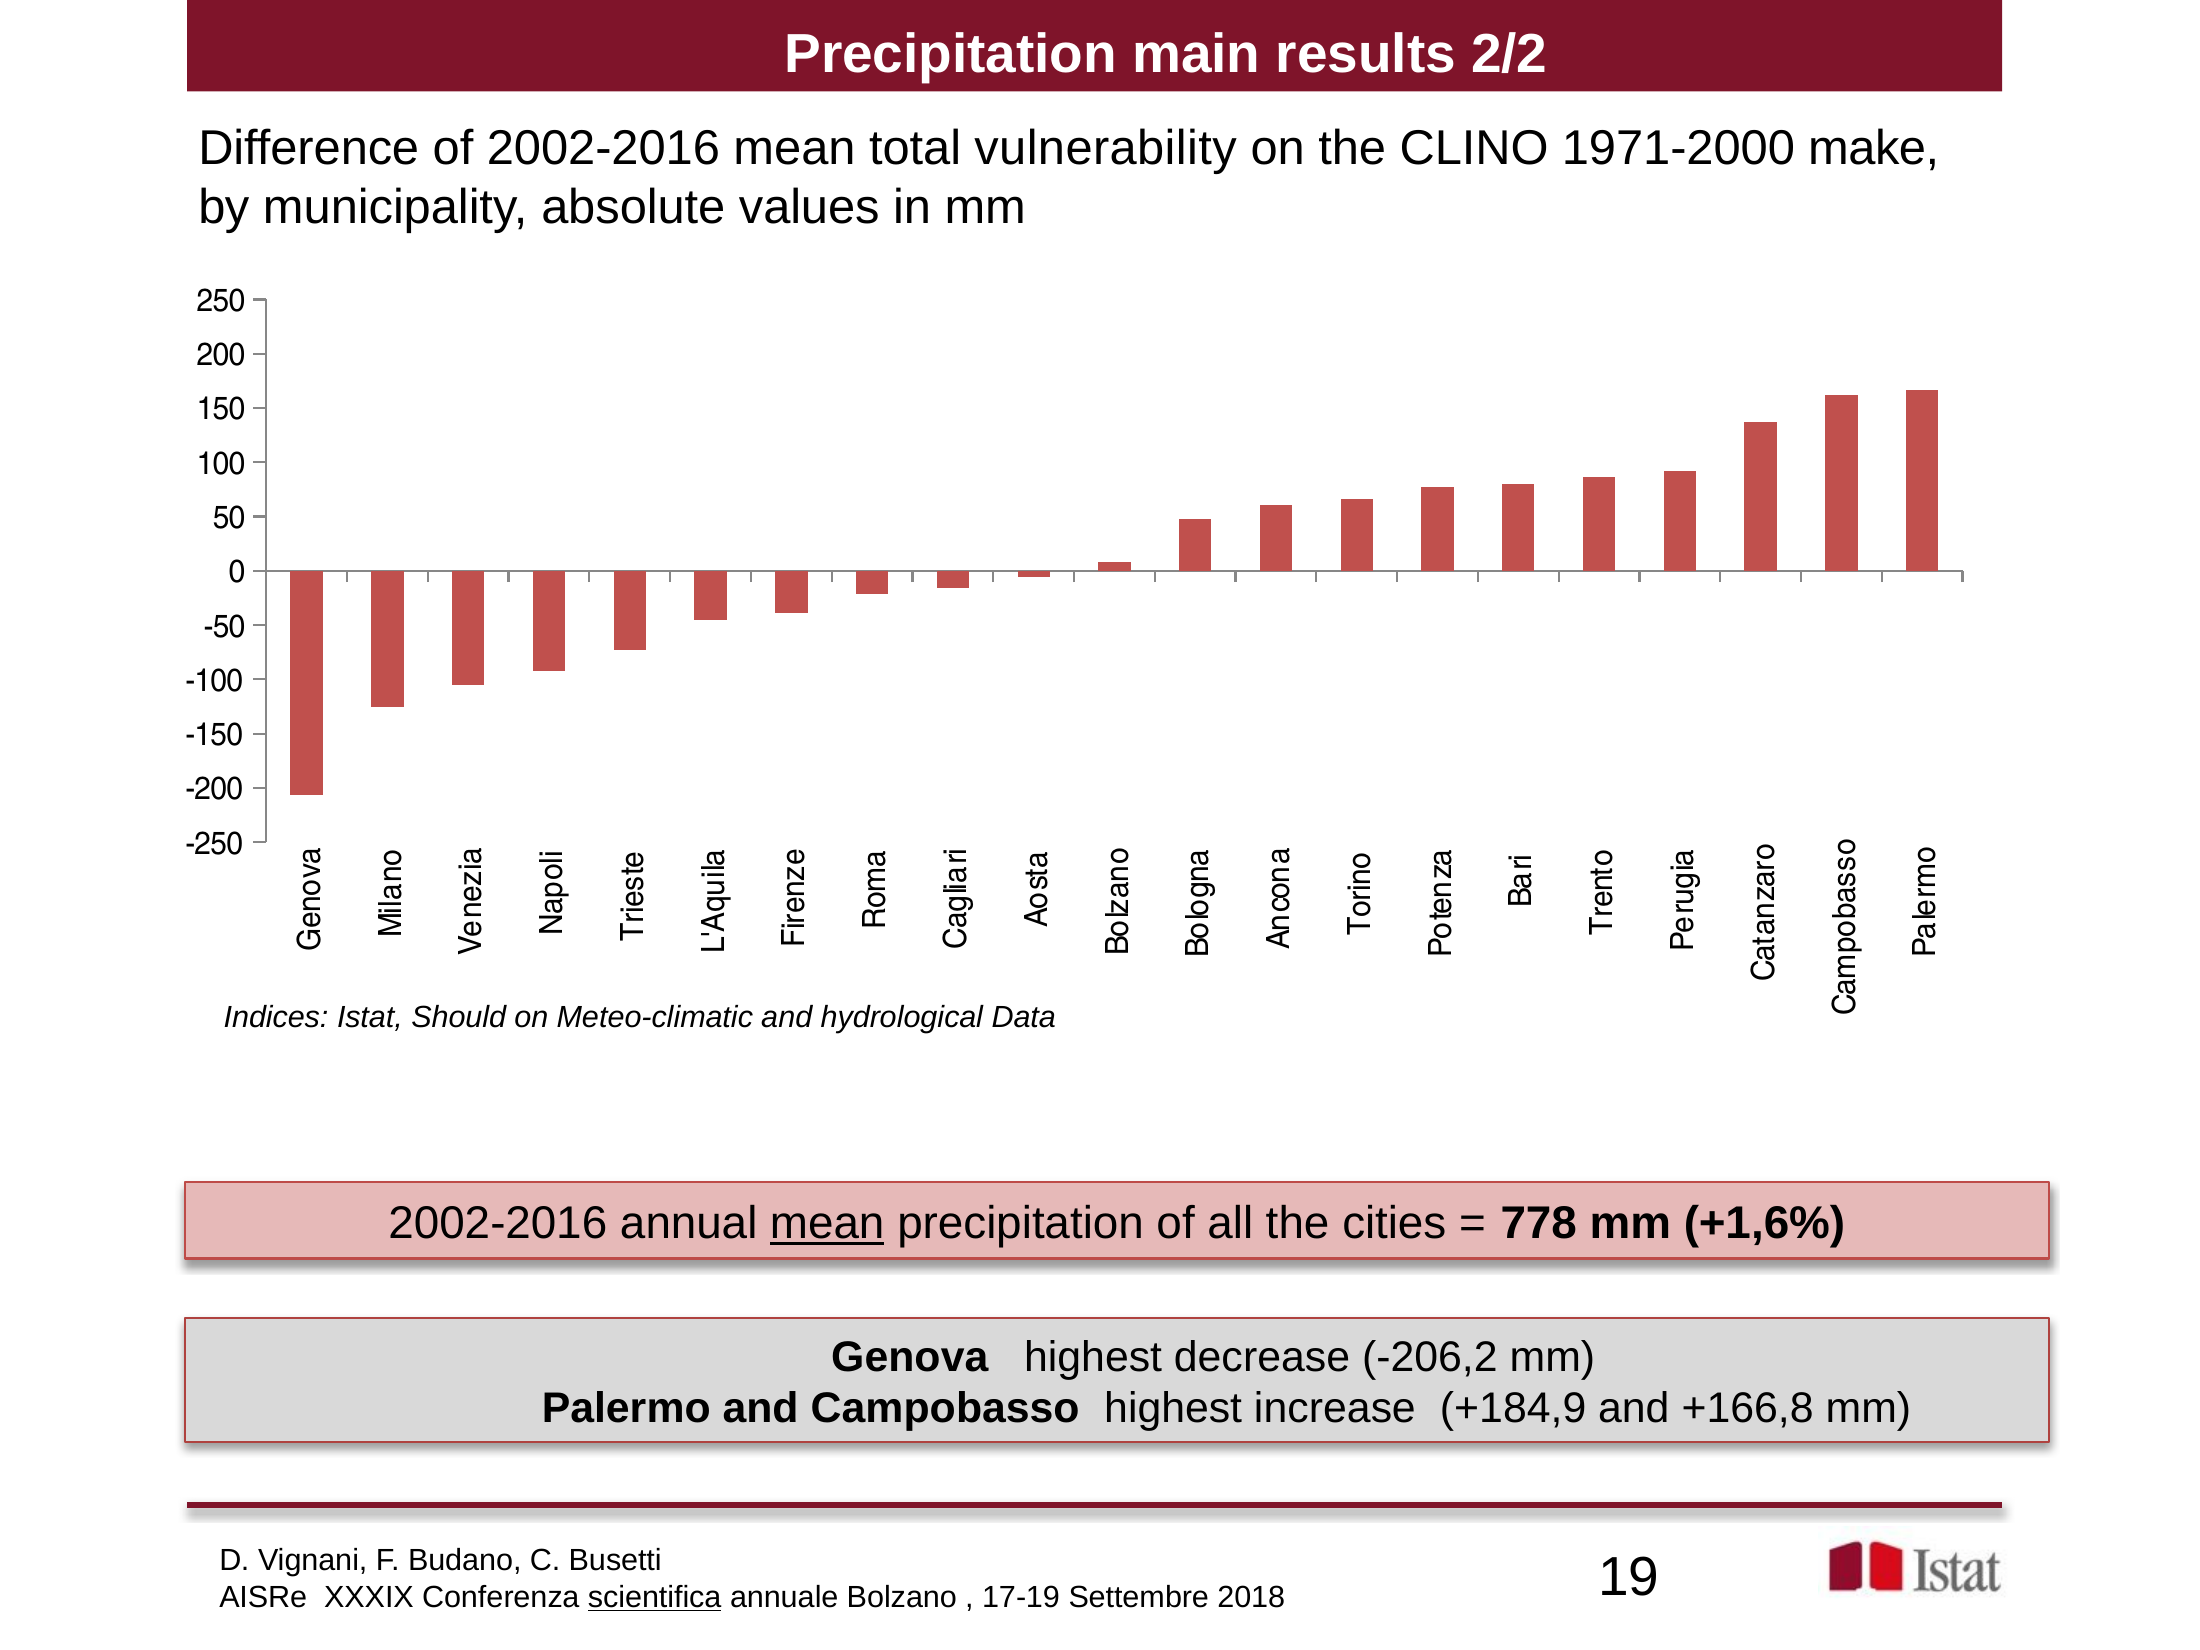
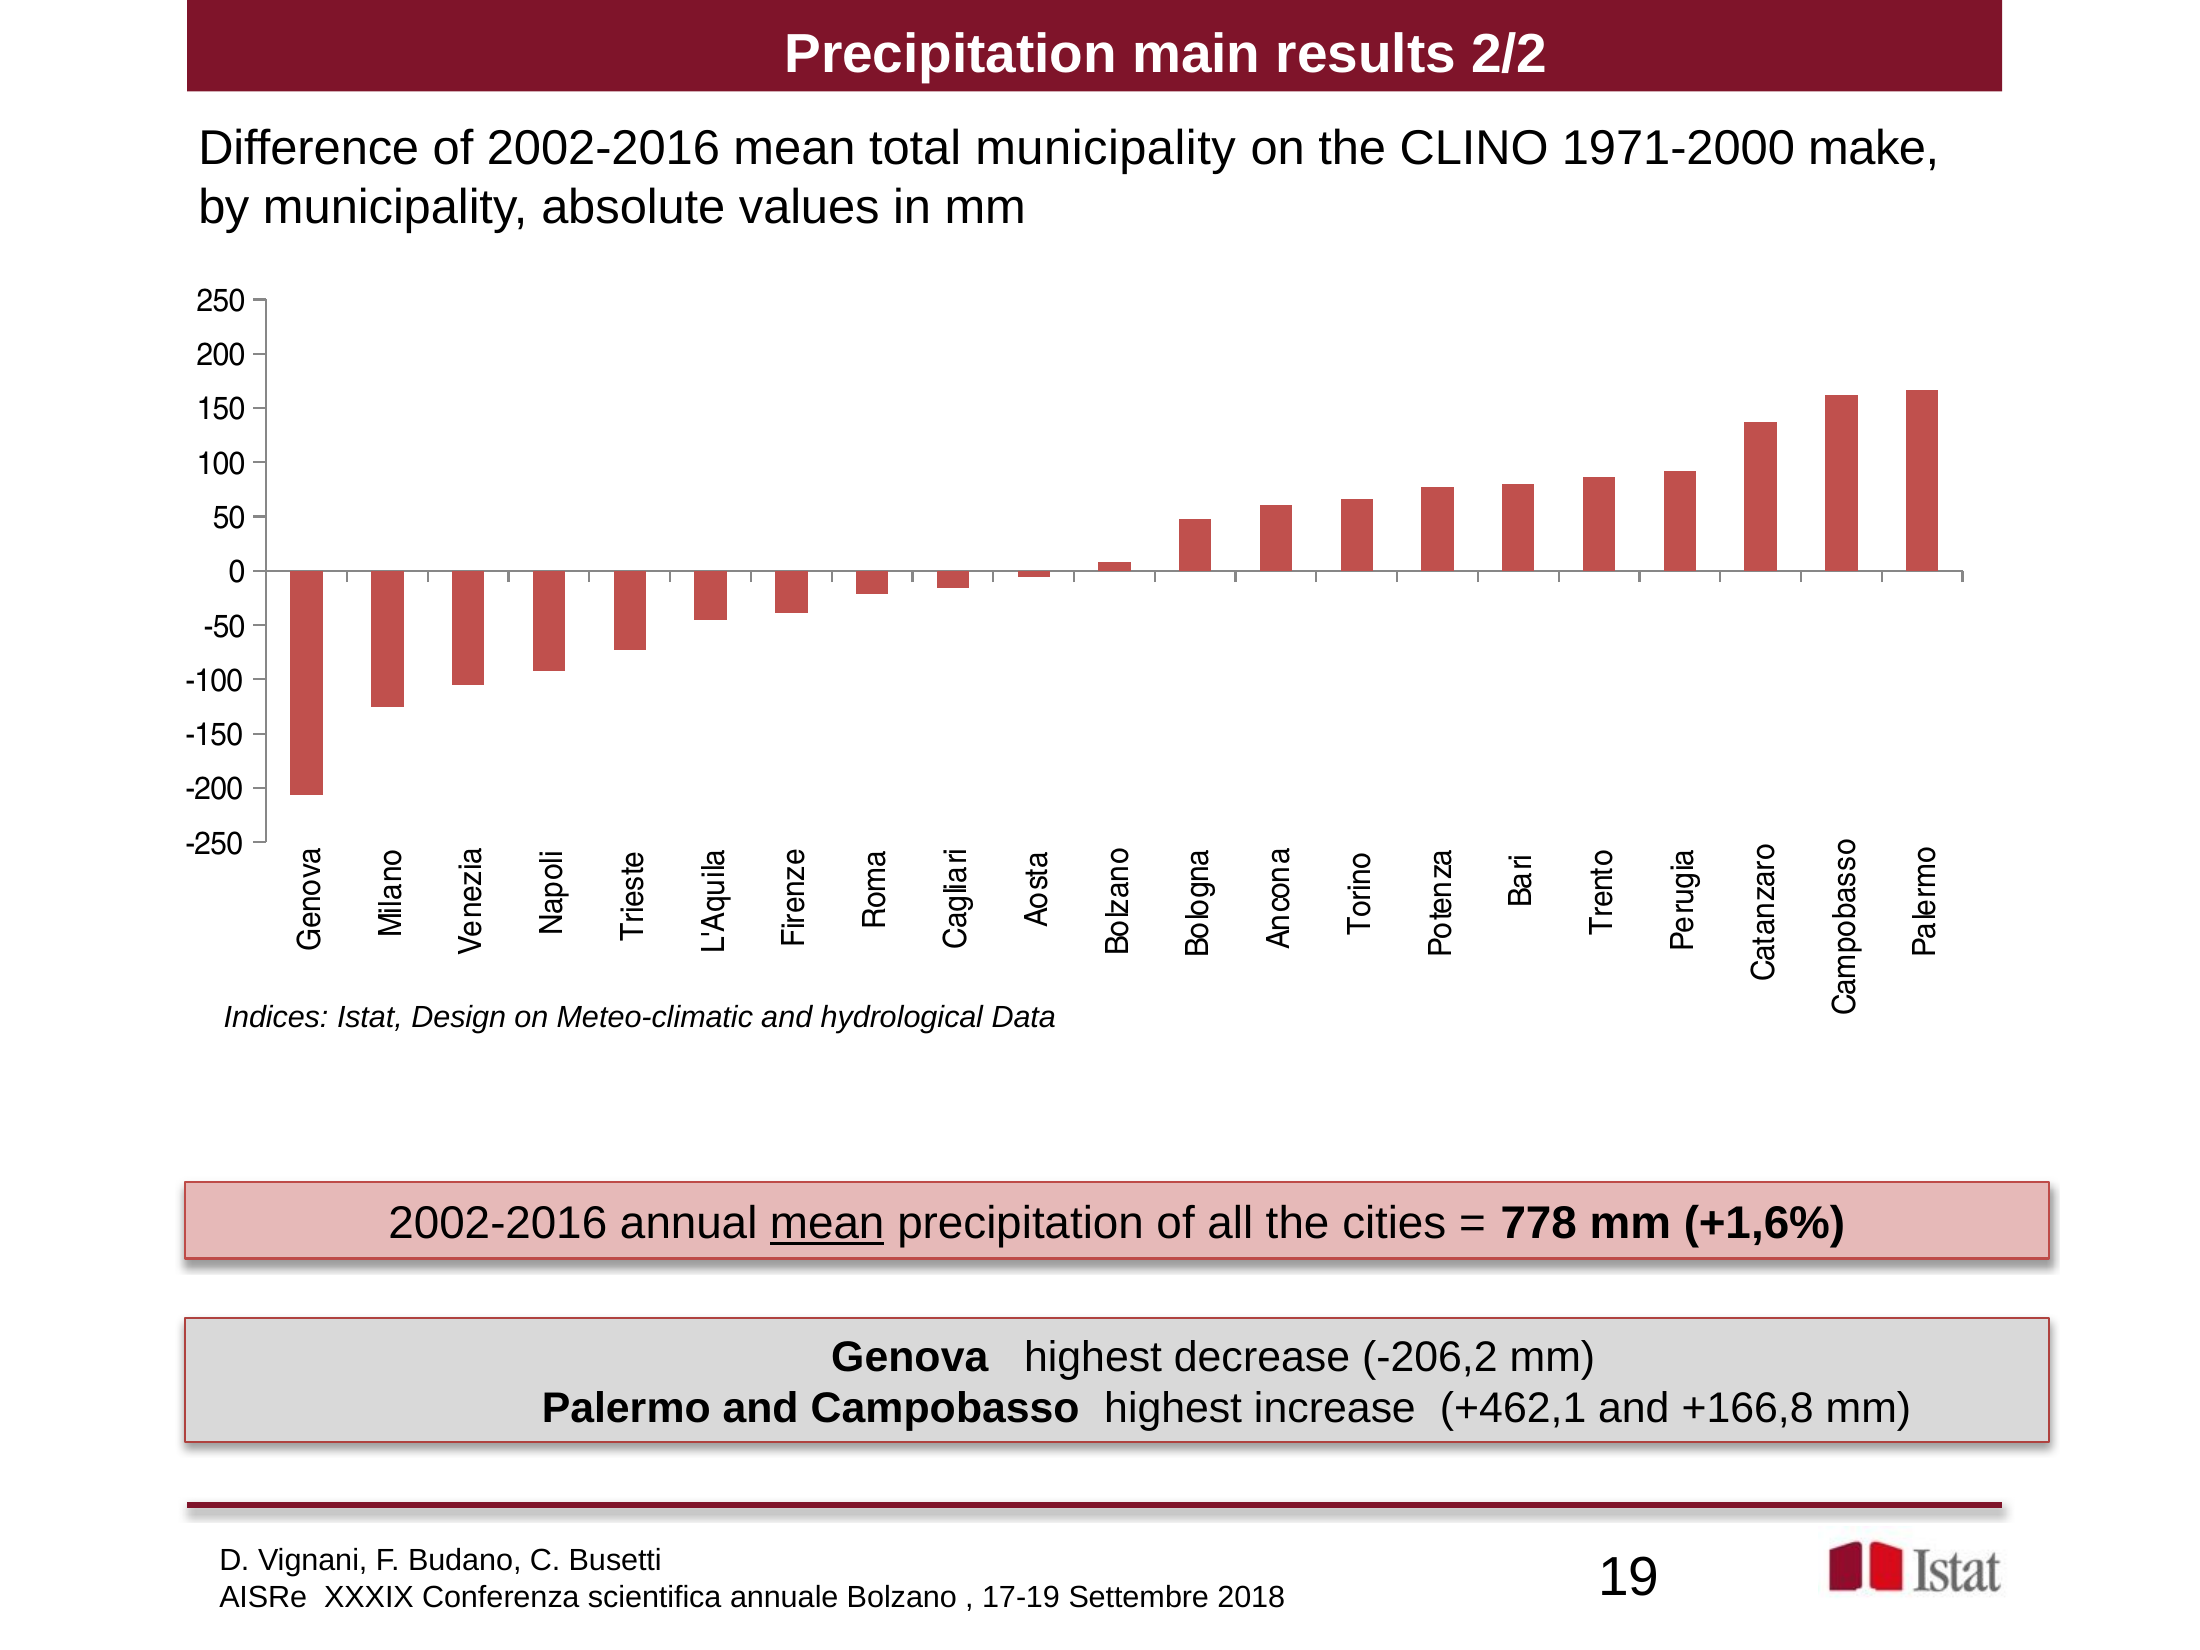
total vulnerability: vulnerability -> municipality
Should: Should -> Design
+184,9: +184,9 -> +462,1
scientifica underline: present -> none
